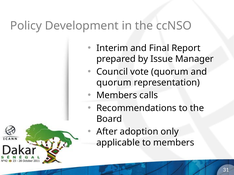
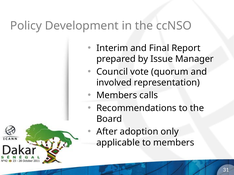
quorum at (114, 83): quorum -> involved
